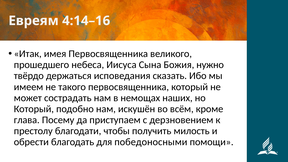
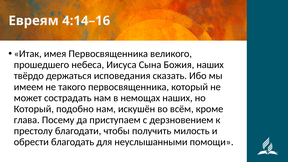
Божия нужно: нужно -> наших
победоносными: победоносными -> неуслышанными
